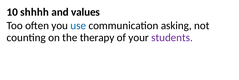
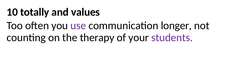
shhhh: shhhh -> totally
use colour: blue -> purple
asking: asking -> longer
